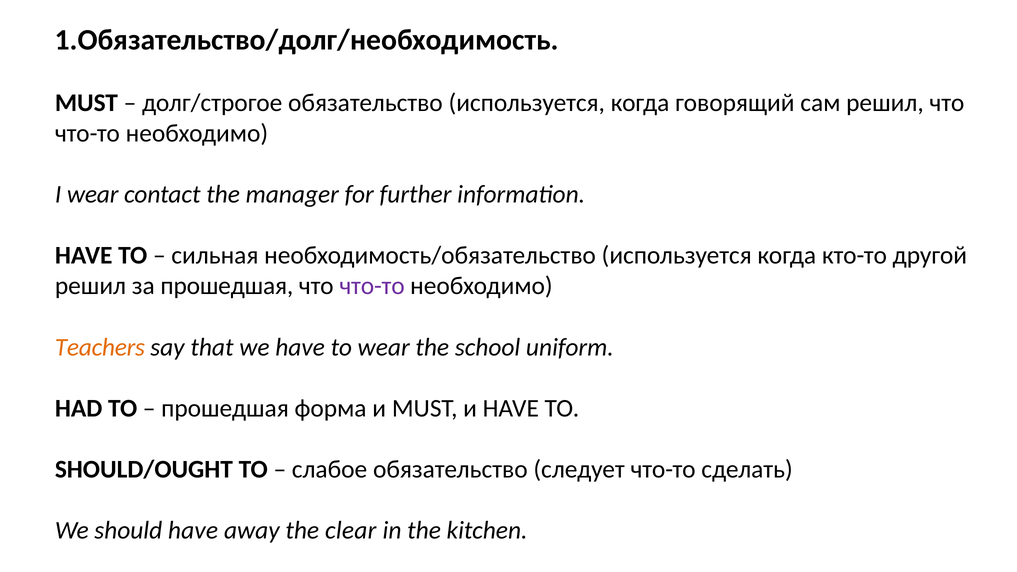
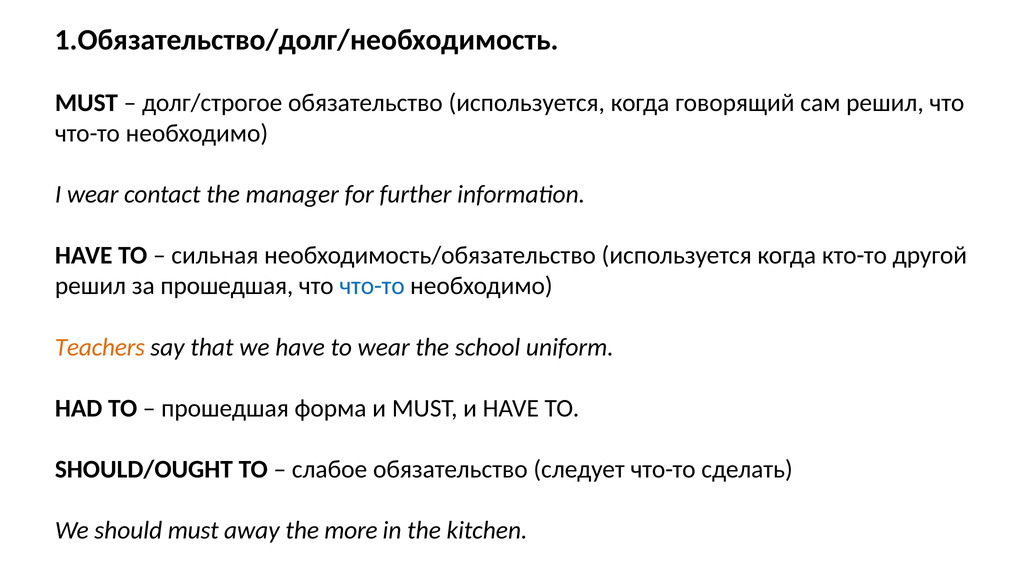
что-то at (372, 286) colour: purple -> blue
should have: have -> must
clear: clear -> more
